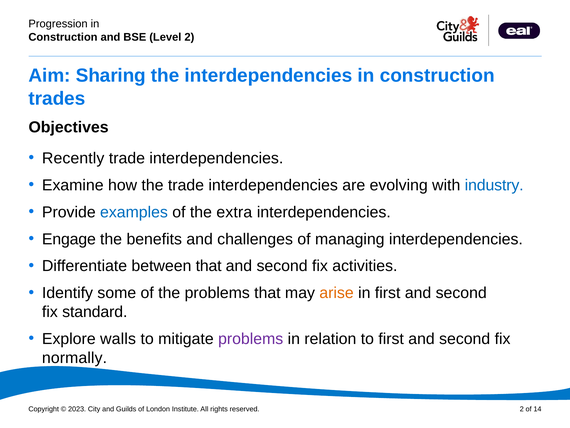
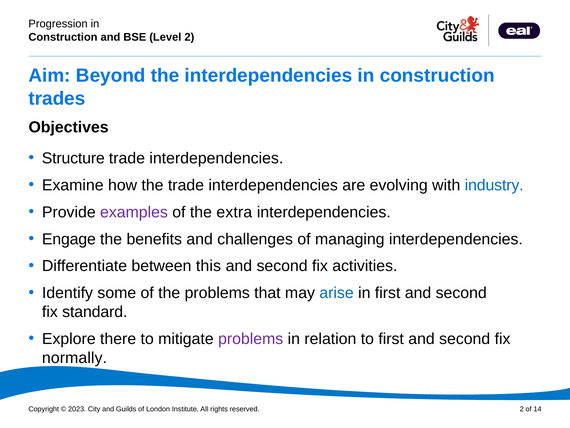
Sharing: Sharing -> Beyond
Recently: Recently -> Structure
examples colour: blue -> purple
between that: that -> this
arise colour: orange -> blue
walls: walls -> there
